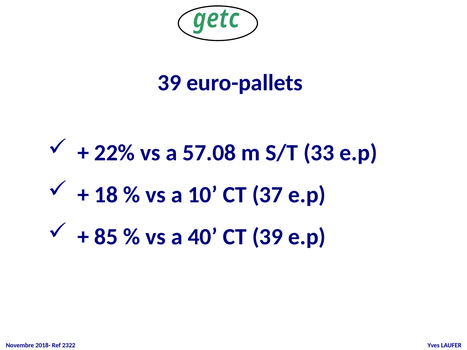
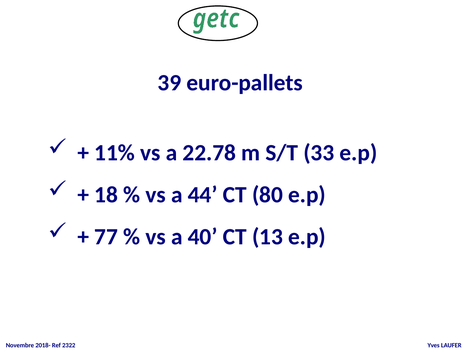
22%: 22% -> 11%
57.08: 57.08 -> 22.78
10: 10 -> 44
37: 37 -> 80
85: 85 -> 77
CT 39: 39 -> 13
